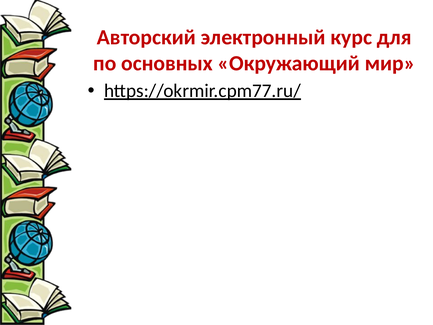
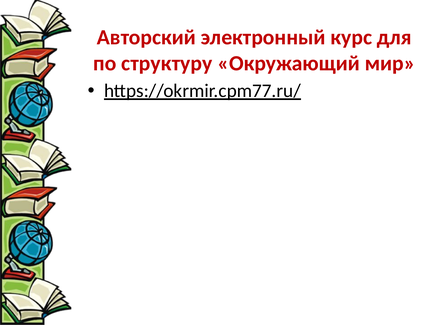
основных: основных -> структуру
